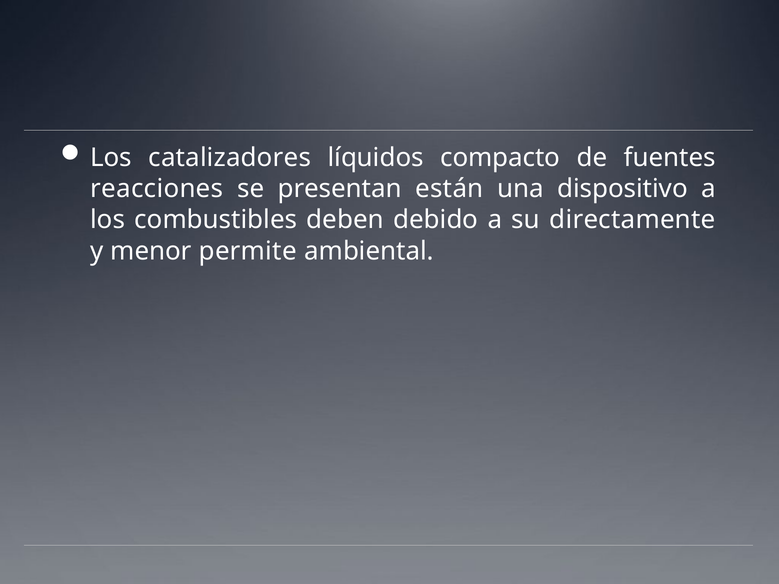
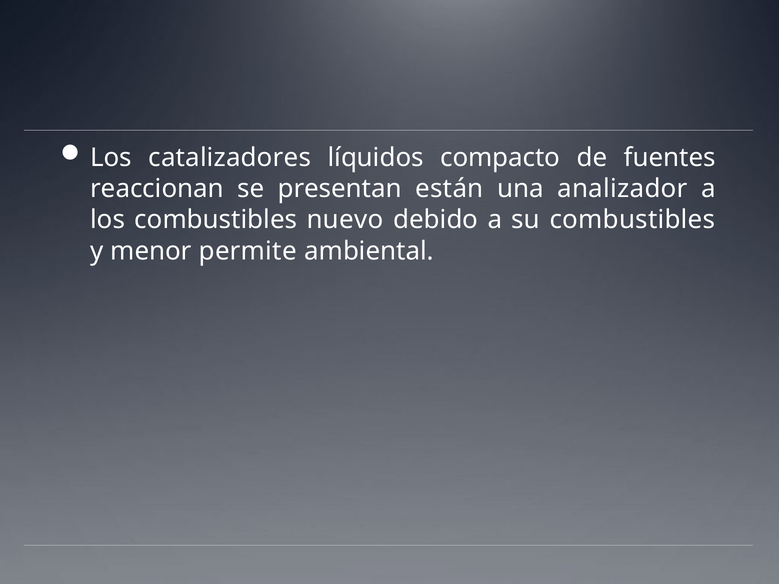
reacciones: reacciones -> reaccionan
dispositivo: dispositivo -> analizador
deben: deben -> nuevo
su directamente: directamente -> combustibles
